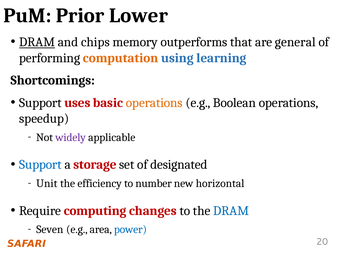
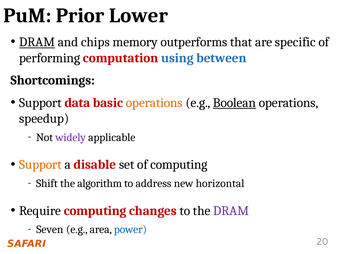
general: general -> specific
computation colour: orange -> red
learning: learning -> between
uses: uses -> data
Boolean underline: none -> present
Support at (40, 164) colour: blue -> orange
storage: storage -> disable
of designated: designated -> computing
Unit: Unit -> Shift
efficiency: efficiency -> algorithm
number: number -> address
DRAM at (231, 210) colour: blue -> purple
